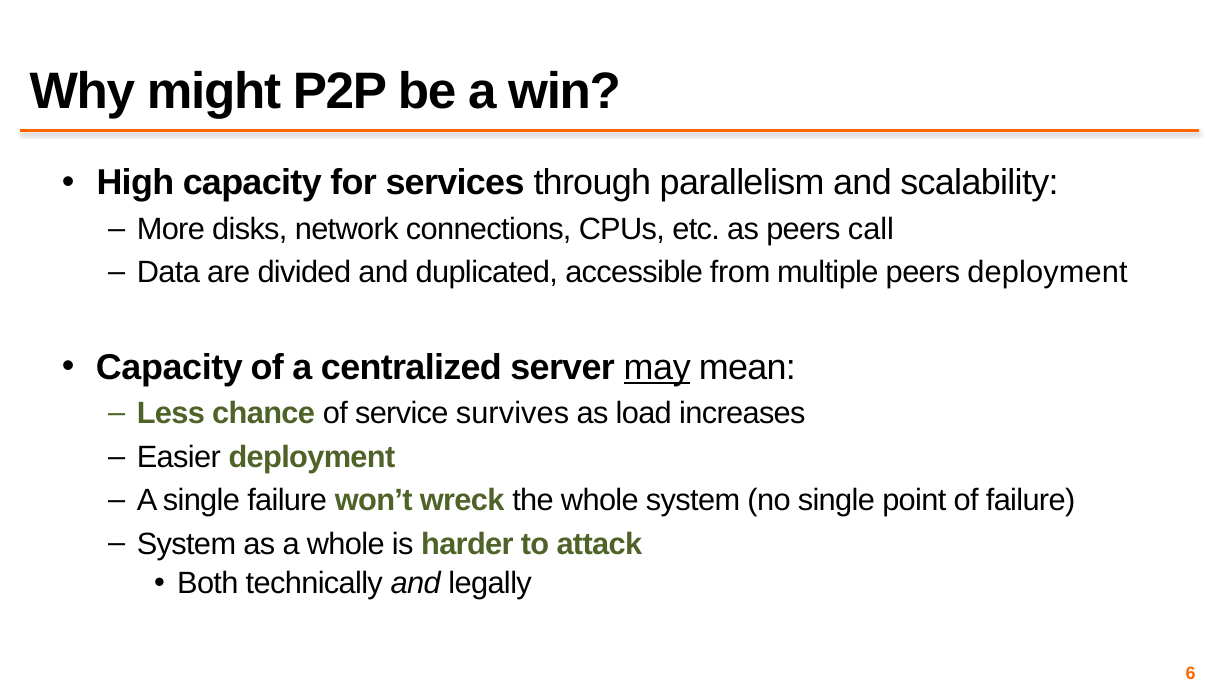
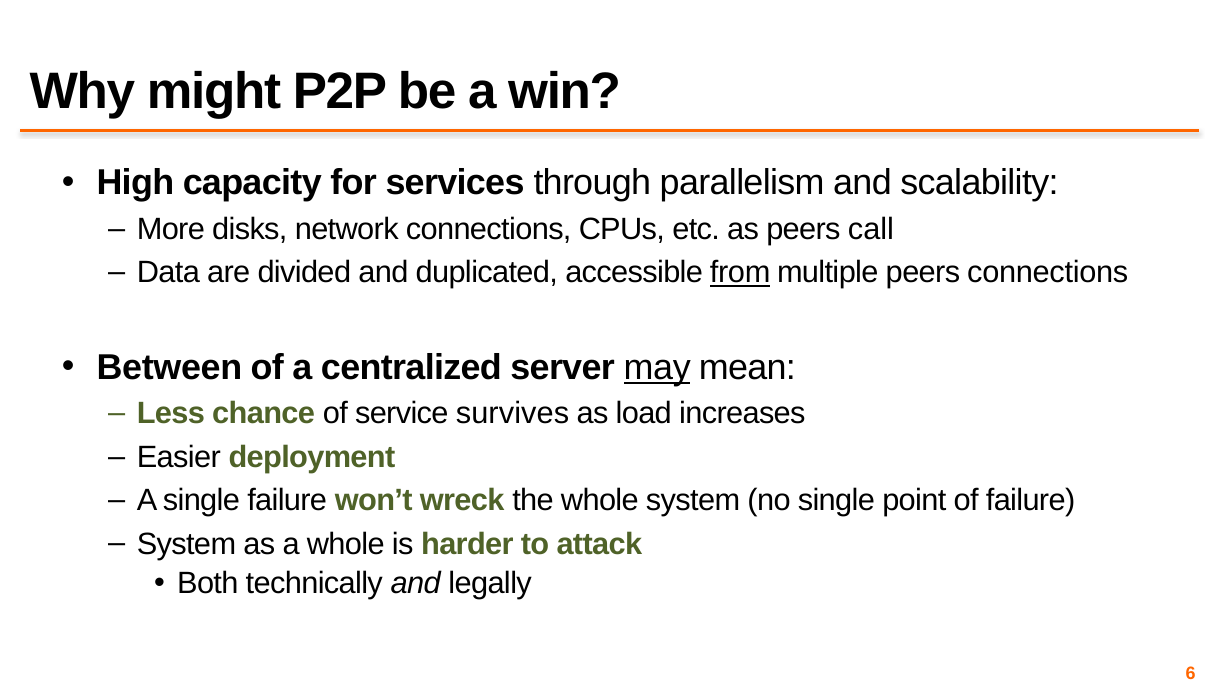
from underline: none -> present
peers deployment: deployment -> connections
Capacity at (169, 367): Capacity -> Between
